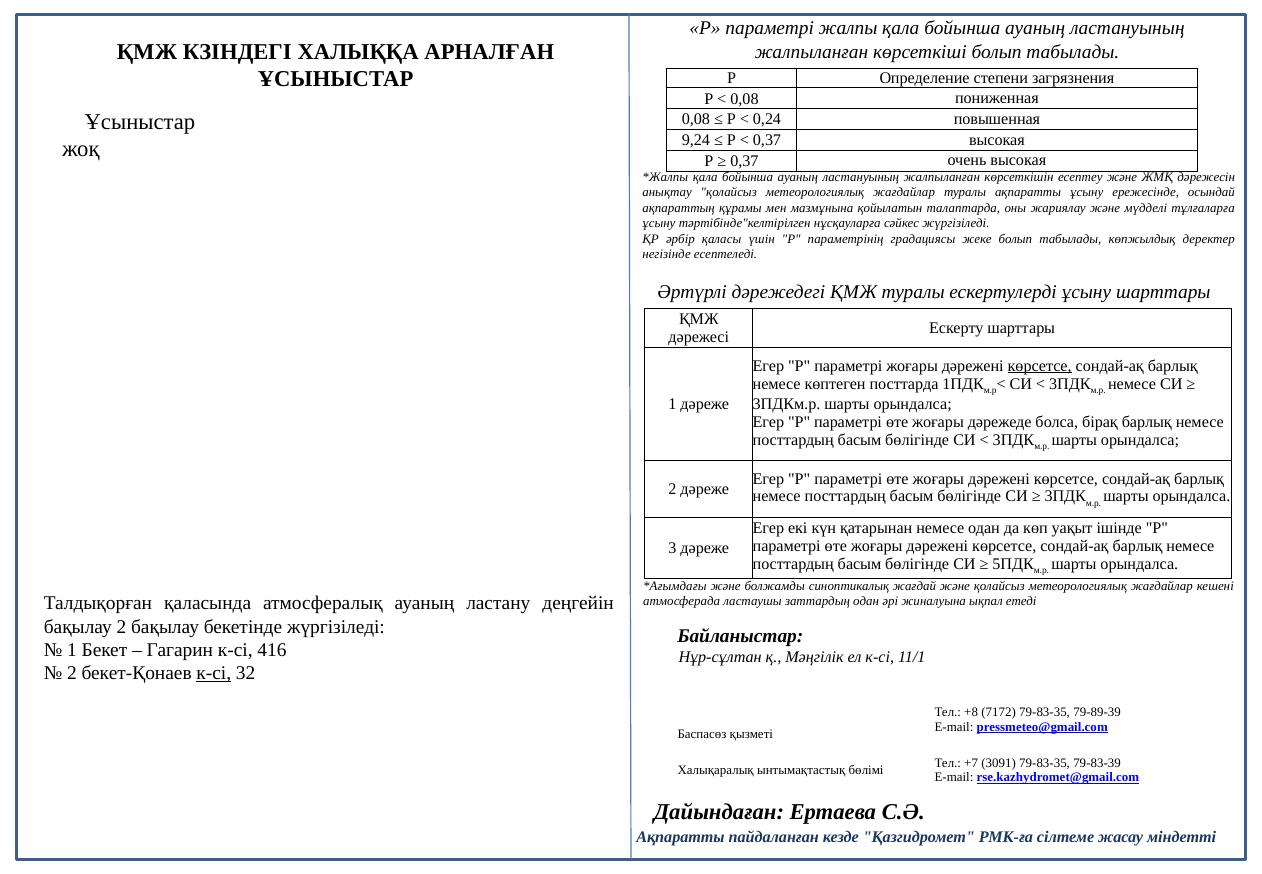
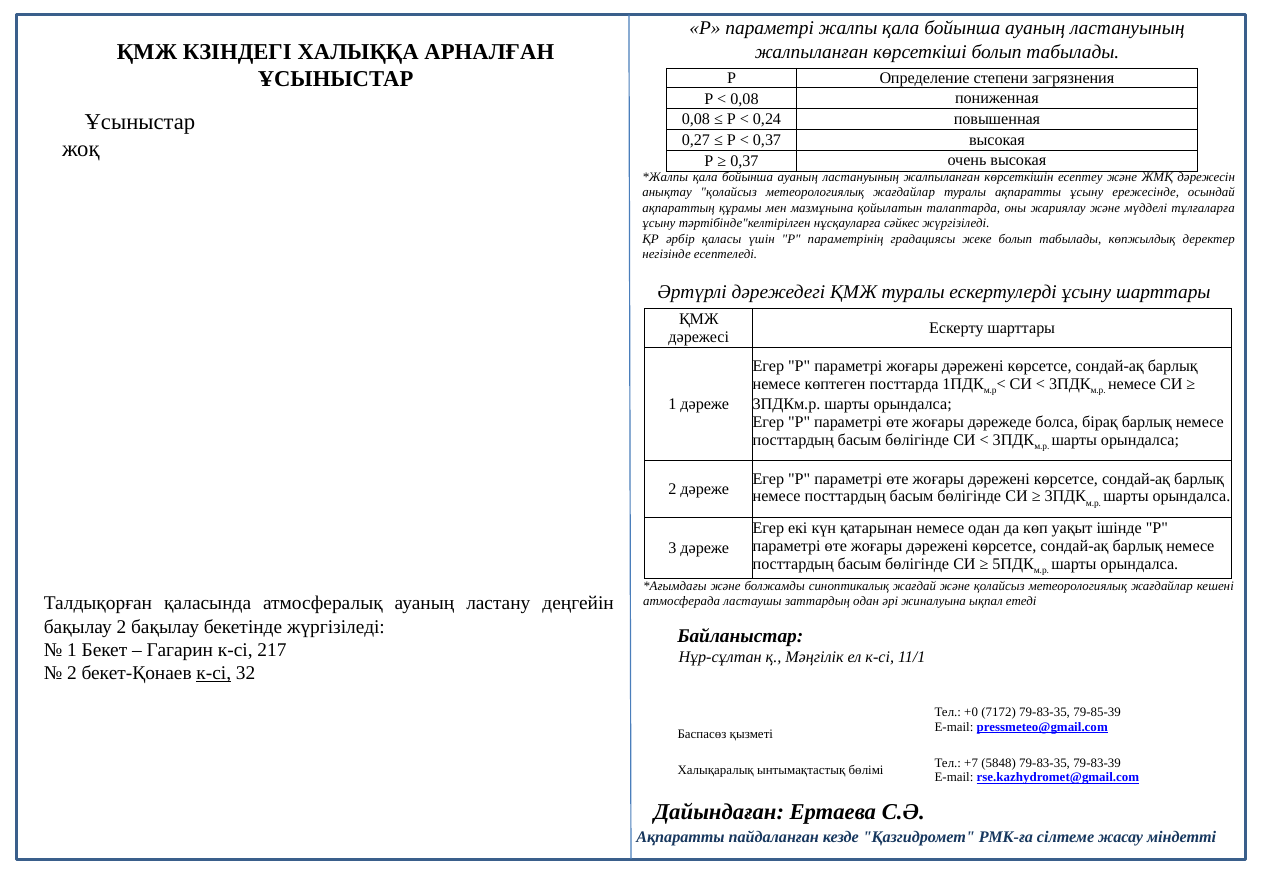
9,24: 9,24 -> 0,27
көрсетсе at (1040, 366) underline: present -> none
416: 416 -> 217
+8: +8 -> +0
79-89-39: 79-89-39 -> 79-85-39
3091: 3091 -> 5848
